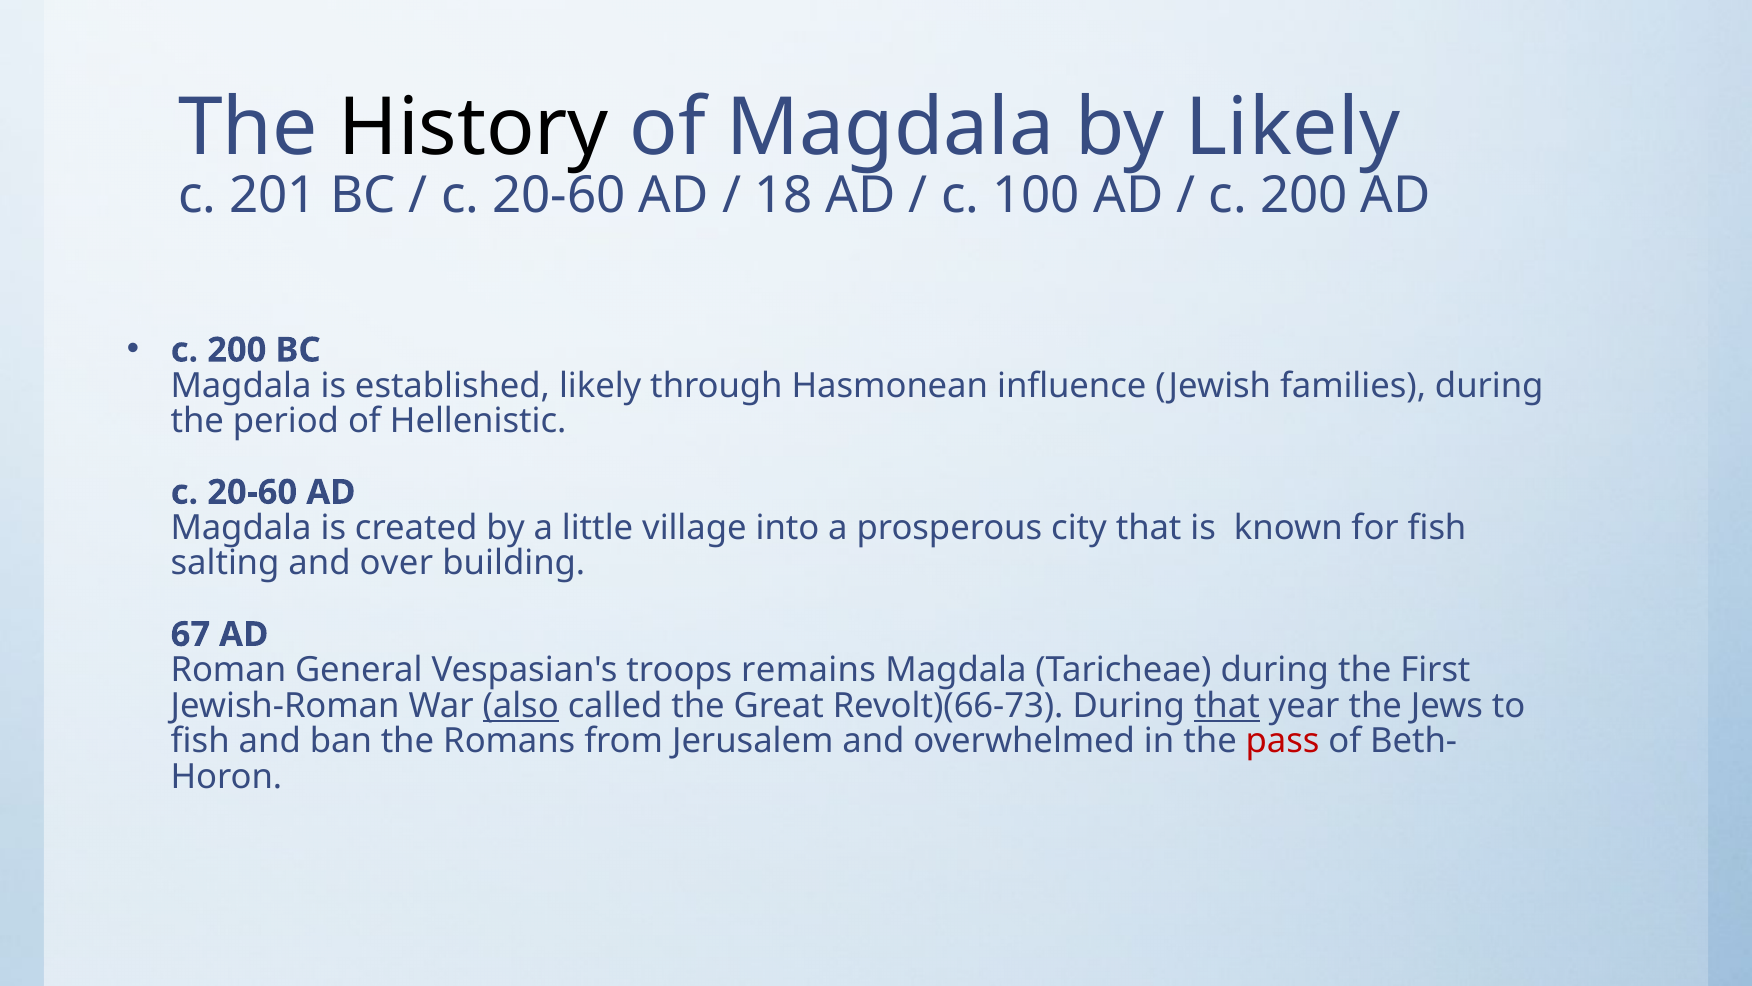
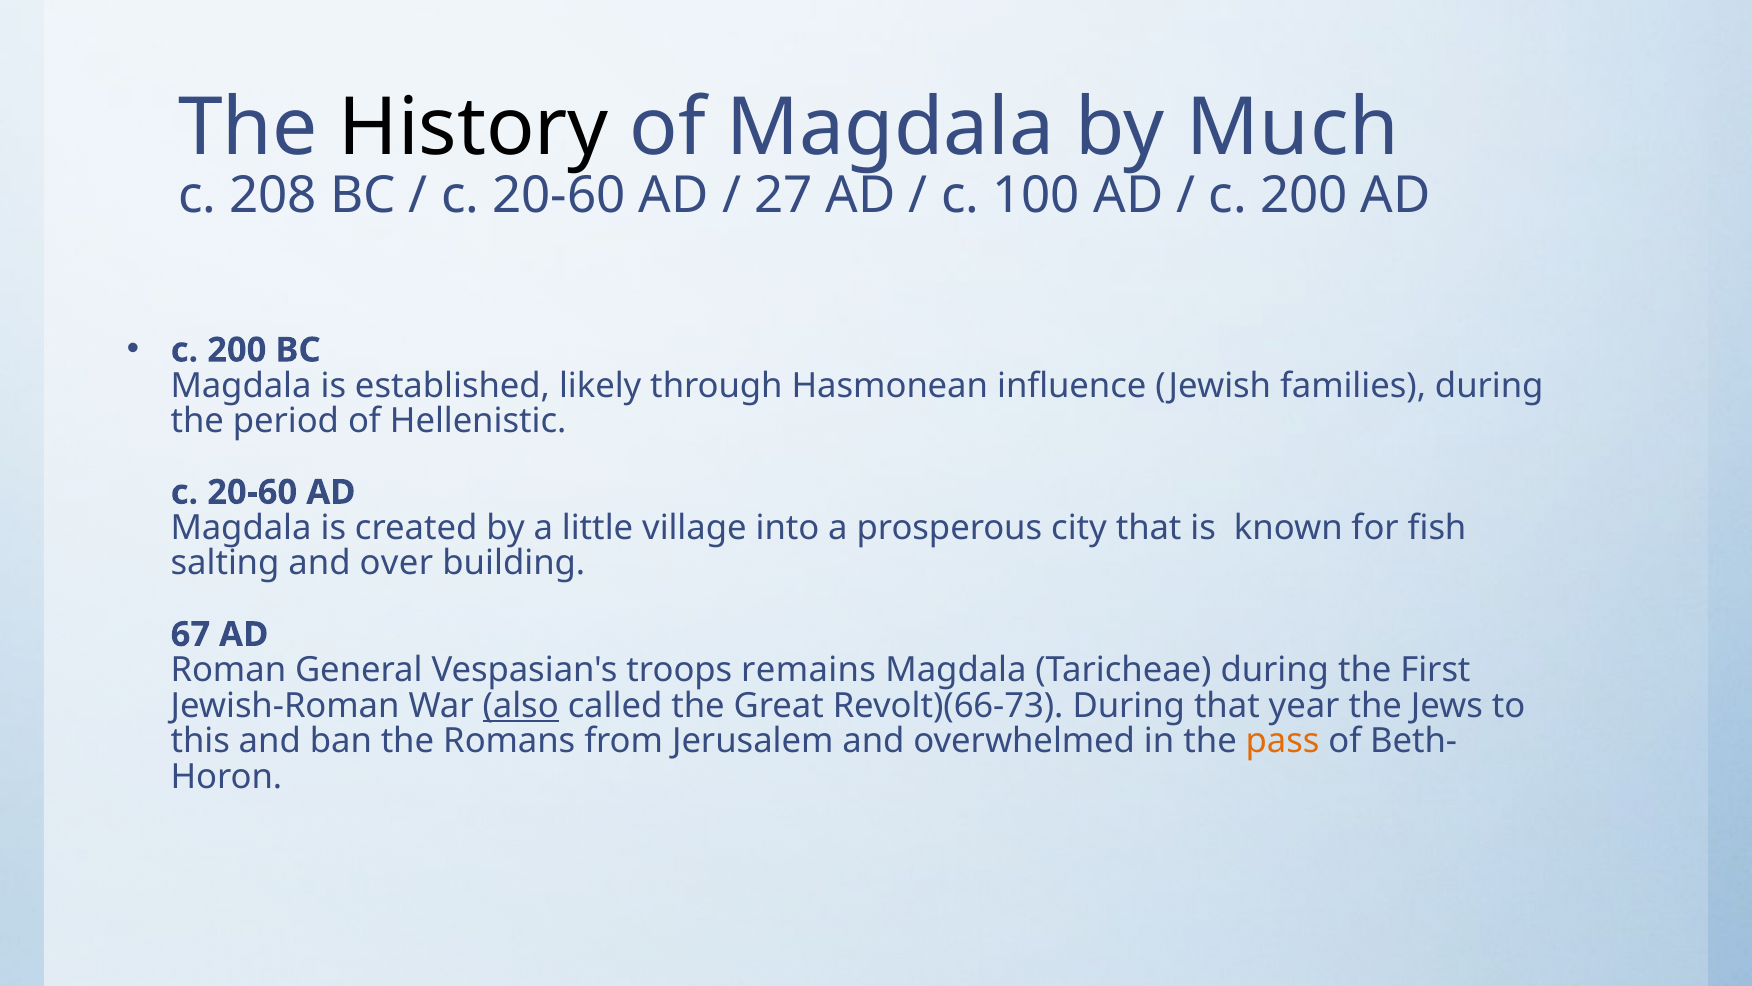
by Likely: Likely -> Much
201: 201 -> 208
18: 18 -> 27
that at (1227, 705) underline: present -> none
fish at (200, 741): fish -> this
pass colour: red -> orange
